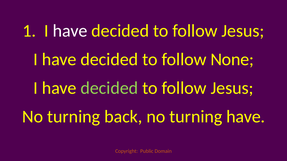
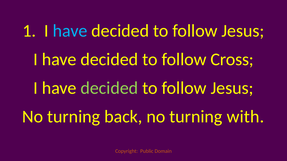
have at (70, 31) colour: white -> light blue
None: None -> Cross
turning have: have -> with
